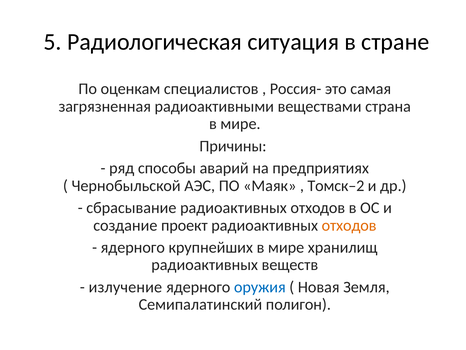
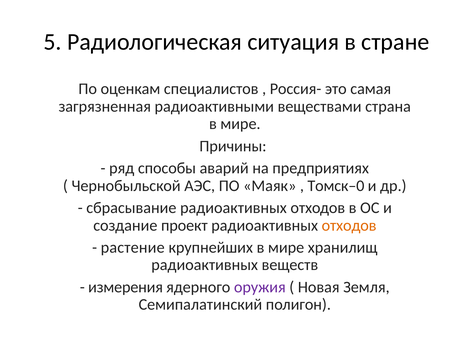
Томск–2: Томск–2 -> Томск–0
ядерного at (133, 247): ядерного -> растение
излучение: излучение -> измерения
оружия colour: blue -> purple
